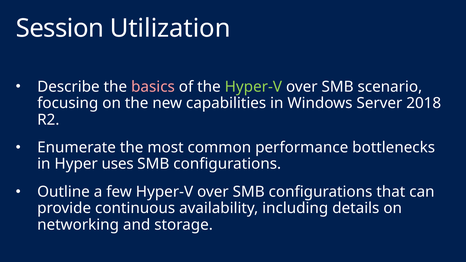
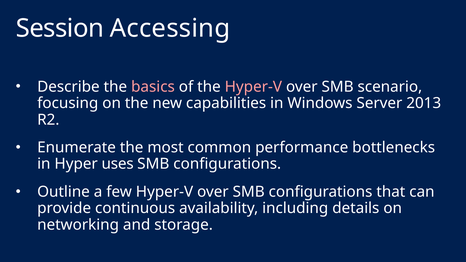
Utilization: Utilization -> Accessing
Hyper-V at (253, 87) colour: light green -> pink
2018: 2018 -> 2013
